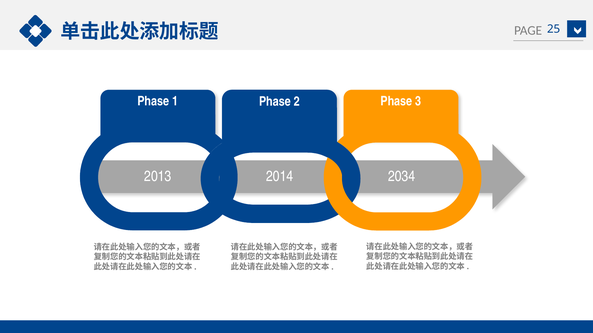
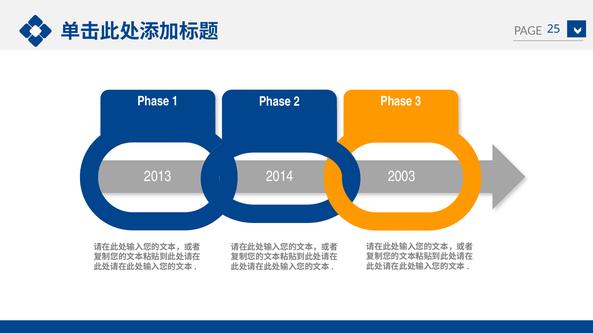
2034: 2034 -> 2003
